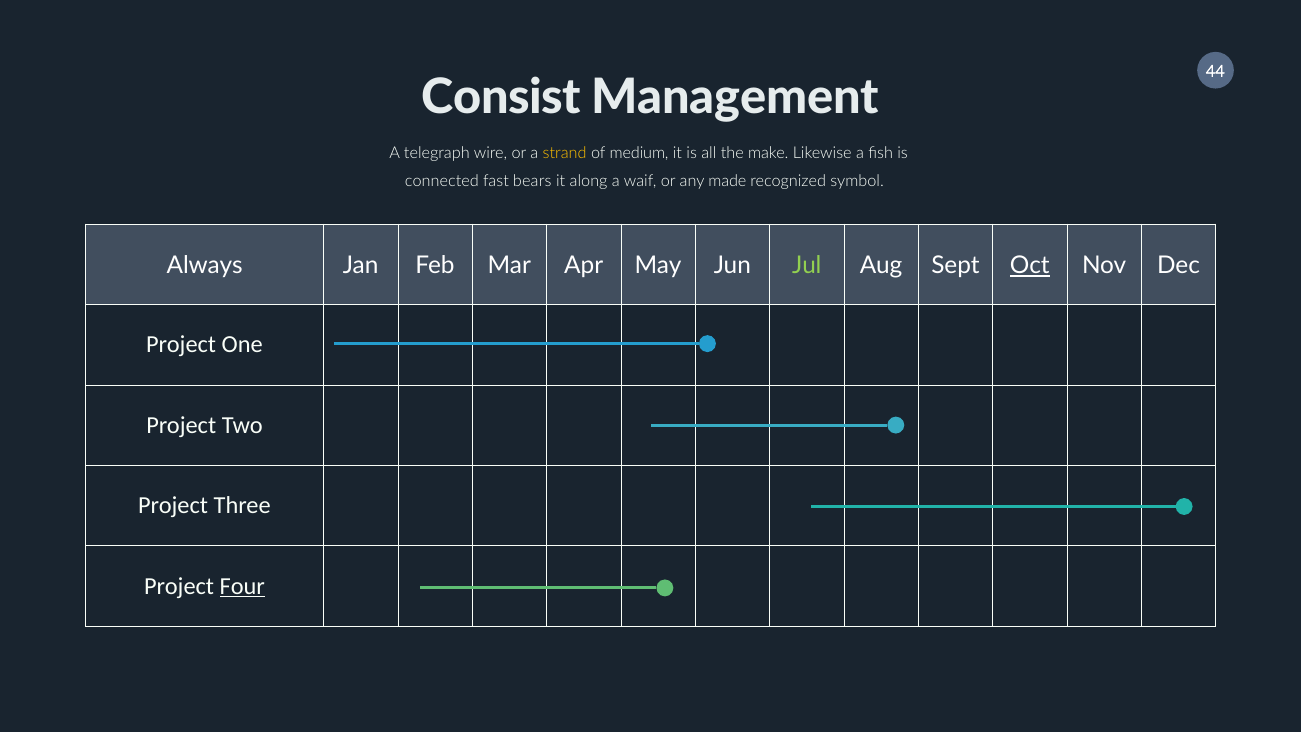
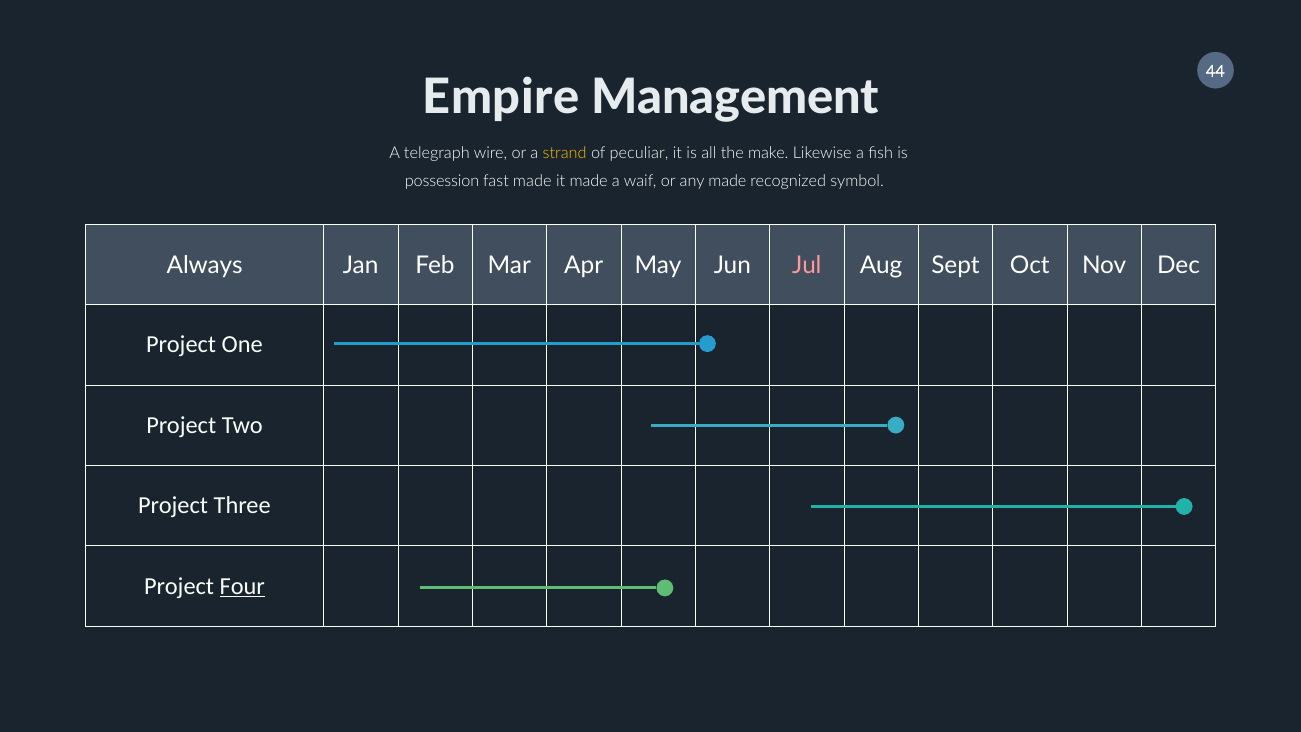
Consist: Consist -> Empire
medium: medium -> peculiar
connected: connected -> possession
fast bears: bears -> made
it along: along -> made
Jul colour: light green -> pink
Oct underline: present -> none
